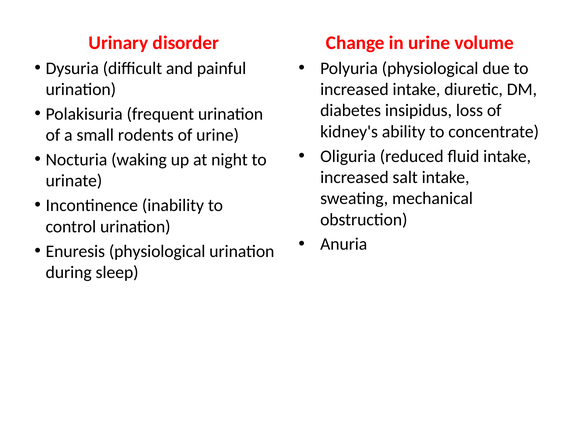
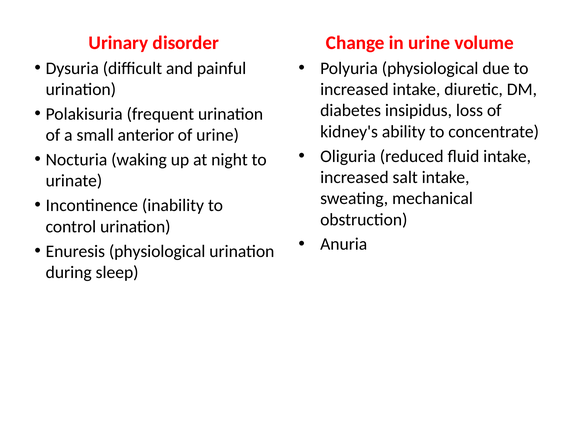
rodents: rodents -> anterior
